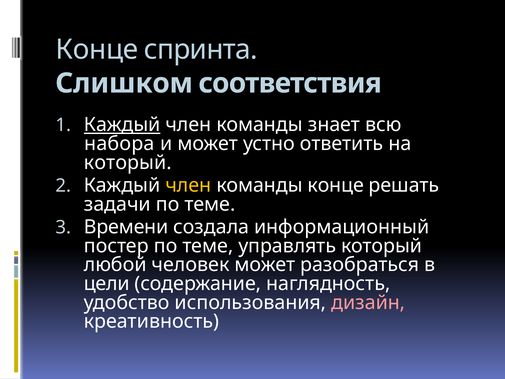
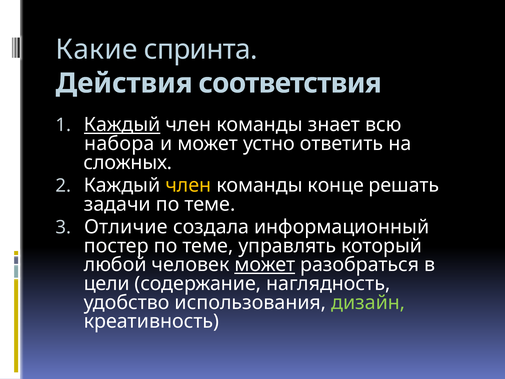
Конце at (97, 50): Конце -> Какие
Слишком: Слишком -> Действия
который at (128, 162): который -> сложных
Времени: Времени -> Отличие
может at (265, 265) underline: none -> present
дизайн colour: pink -> light green
